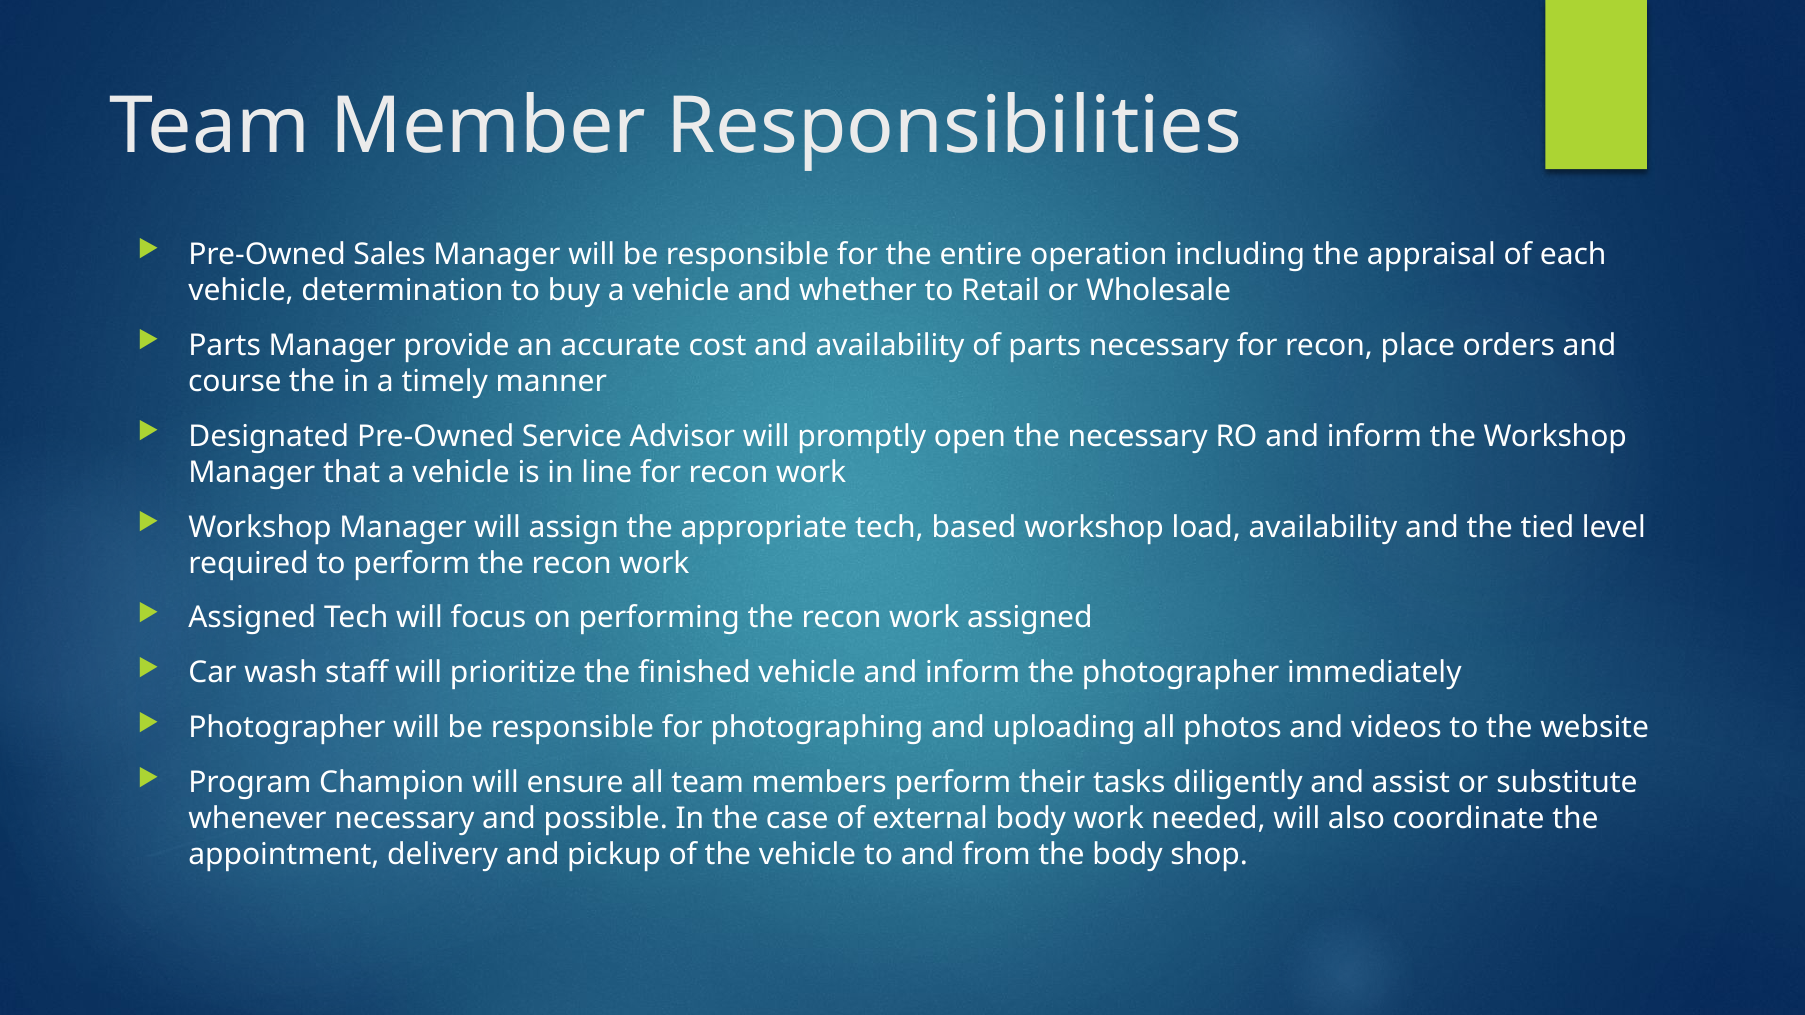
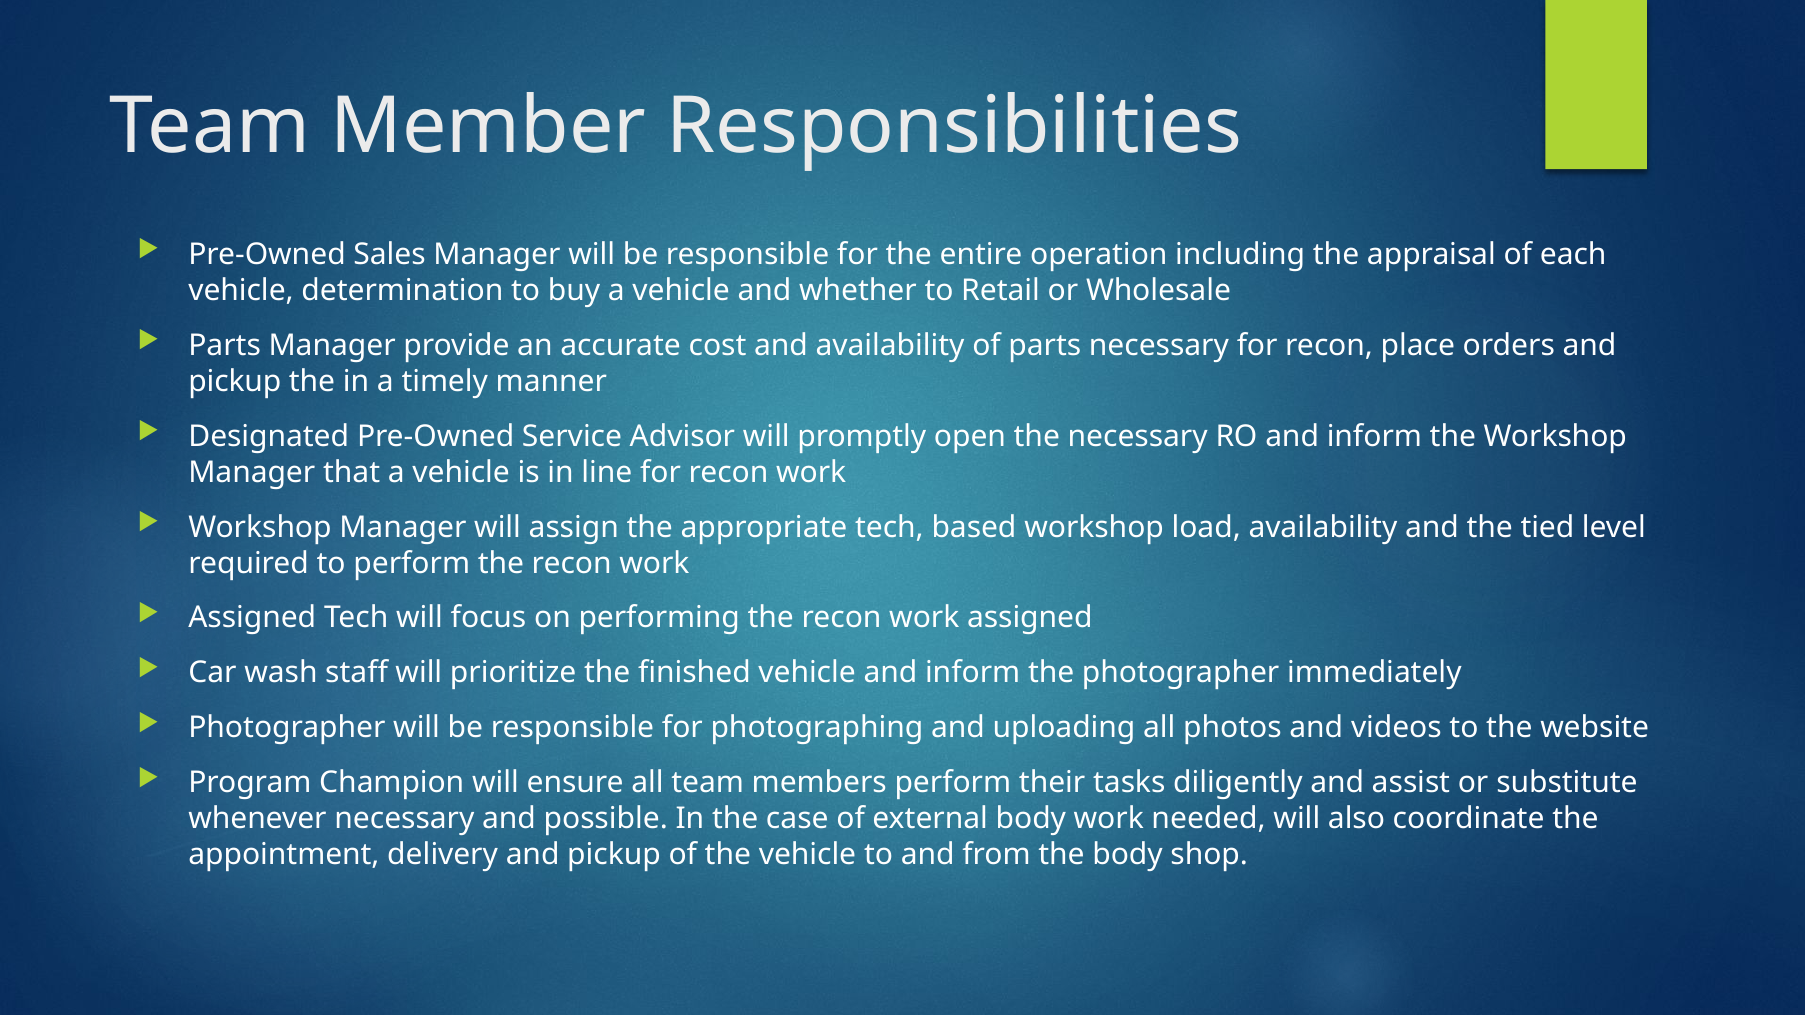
course at (235, 381): course -> pickup
